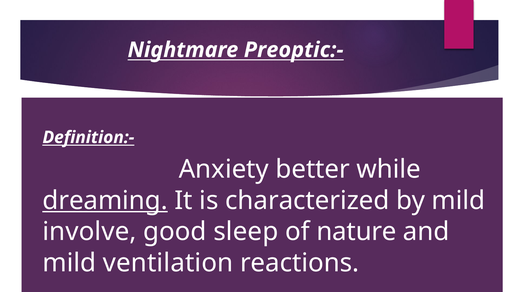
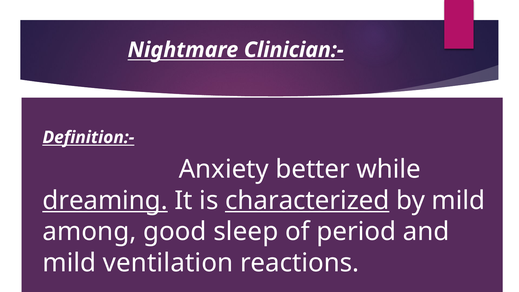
Preoptic:-: Preoptic:- -> Clinician:-
characterized underline: none -> present
involve: involve -> among
nature: nature -> period
